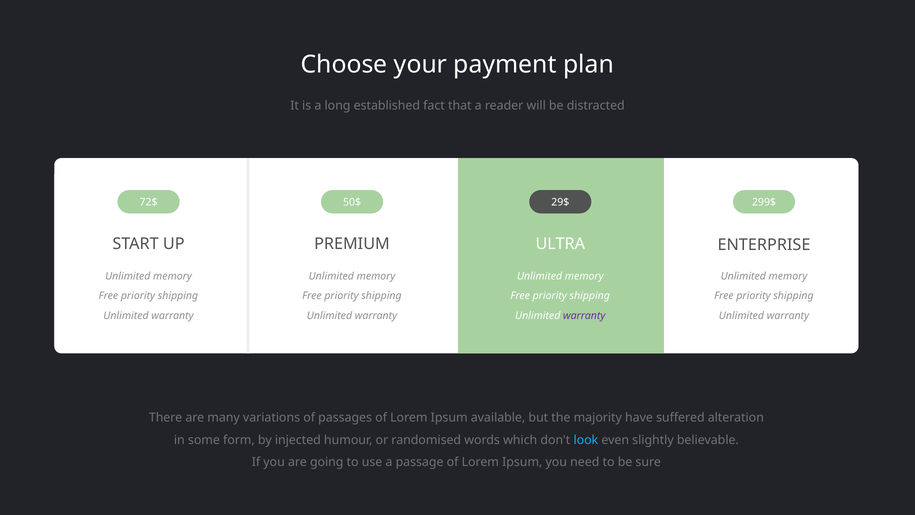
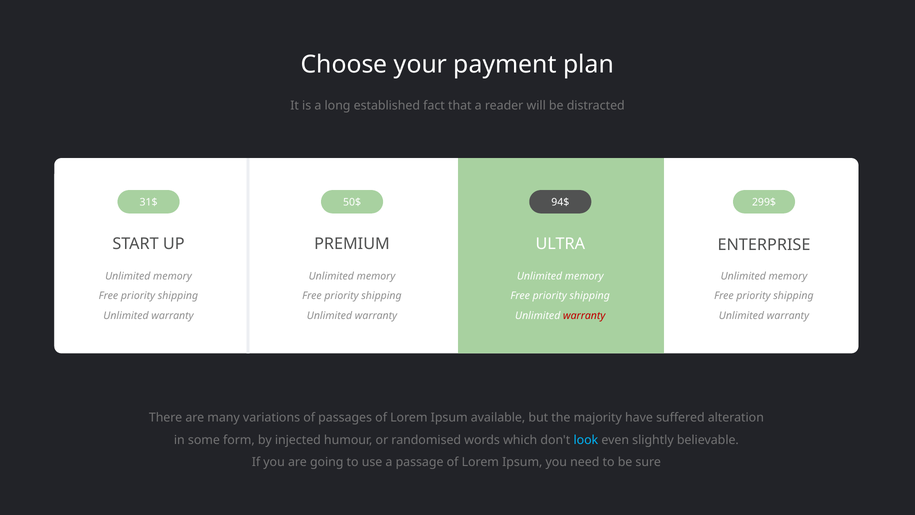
72$: 72$ -> 31$
29$: 29$ -> 94$
warranty at (584, 315) colour: purple -> red
